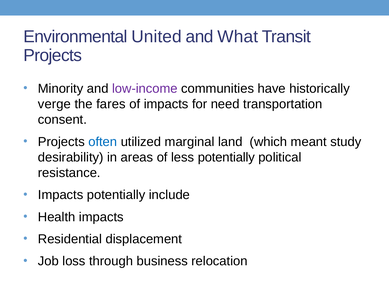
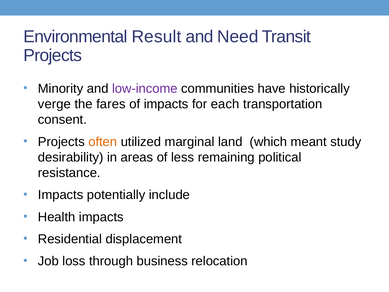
United: United -> Result
What: What -> Need
need: need -> each
often colour: blue -> orange
less potentially: potentially -> remaining
